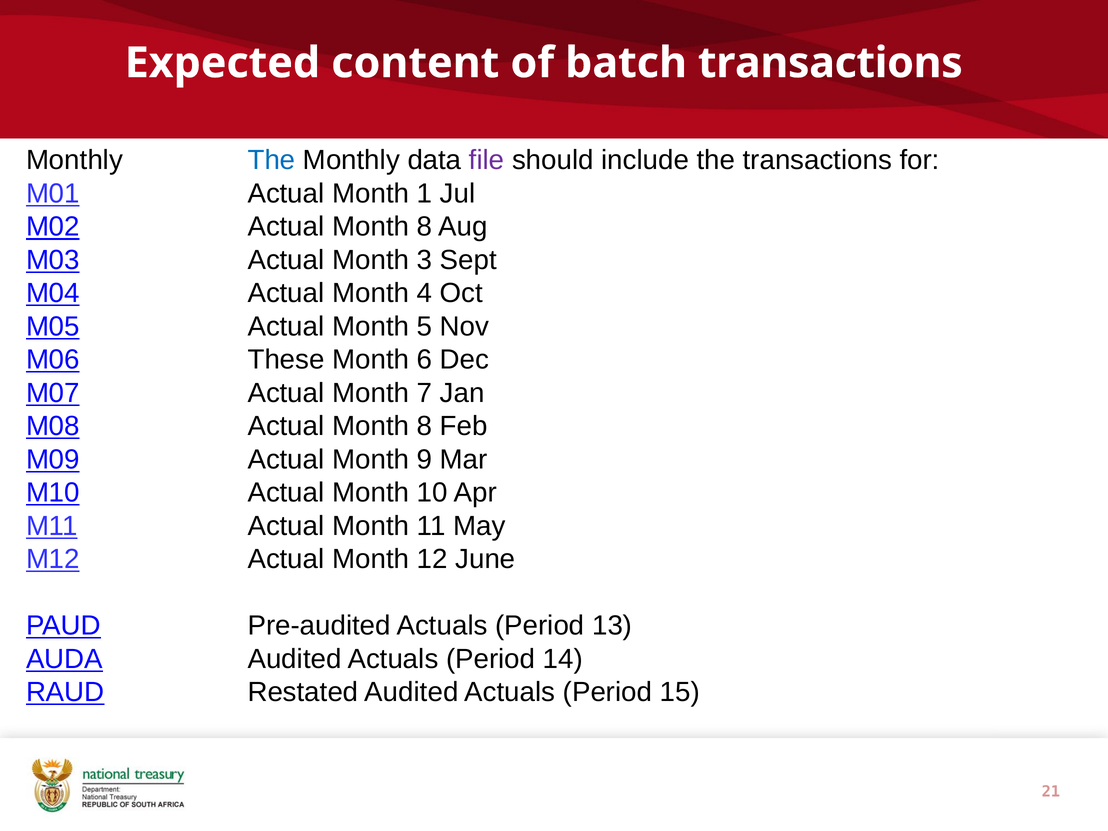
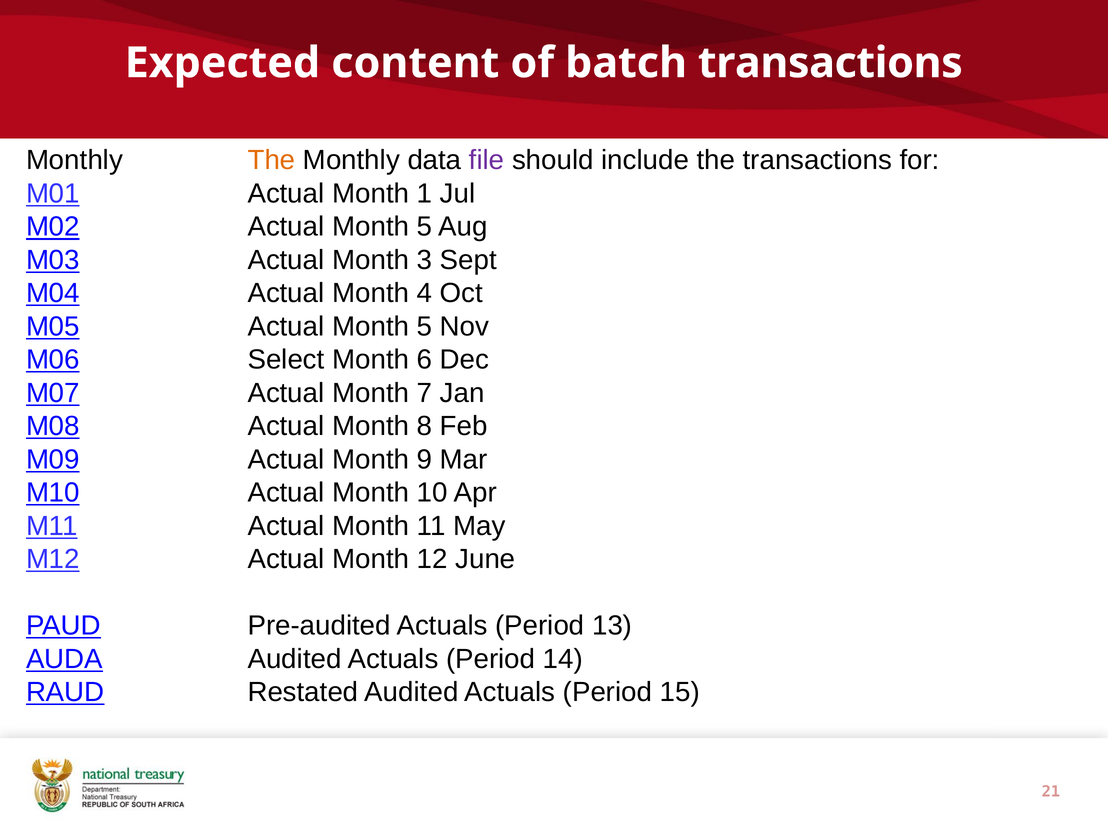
The at (271, 160) colour: blue -> orange
M02 Actual Month 8: 8 -> 5
These: These -> Select
